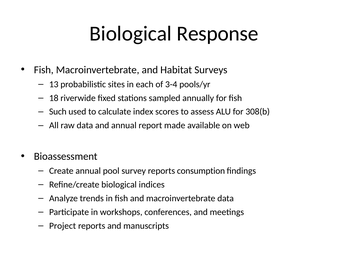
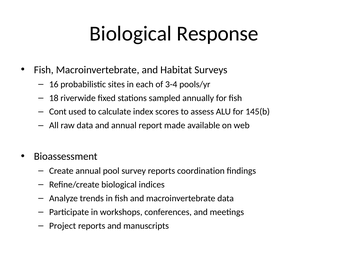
13: 13 -> 16
Such: Such -> Cont
308(b: 308(b -> 145(b
consumption: consumption -> coordination
